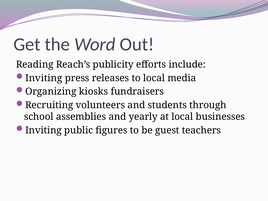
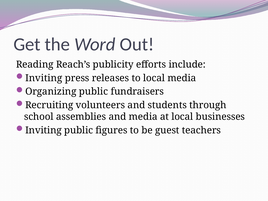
Organizing kiosks: kiosks -> public
and yearly: yearly -> media
